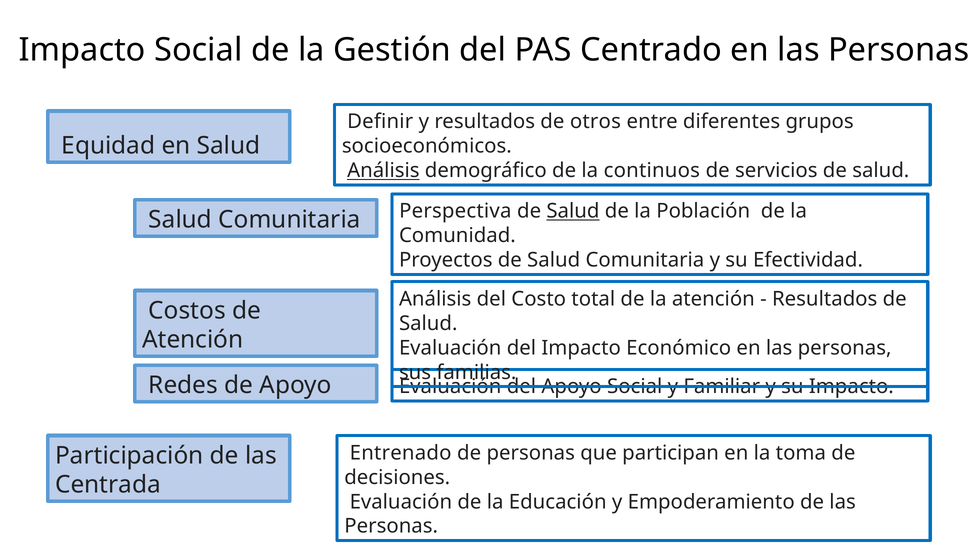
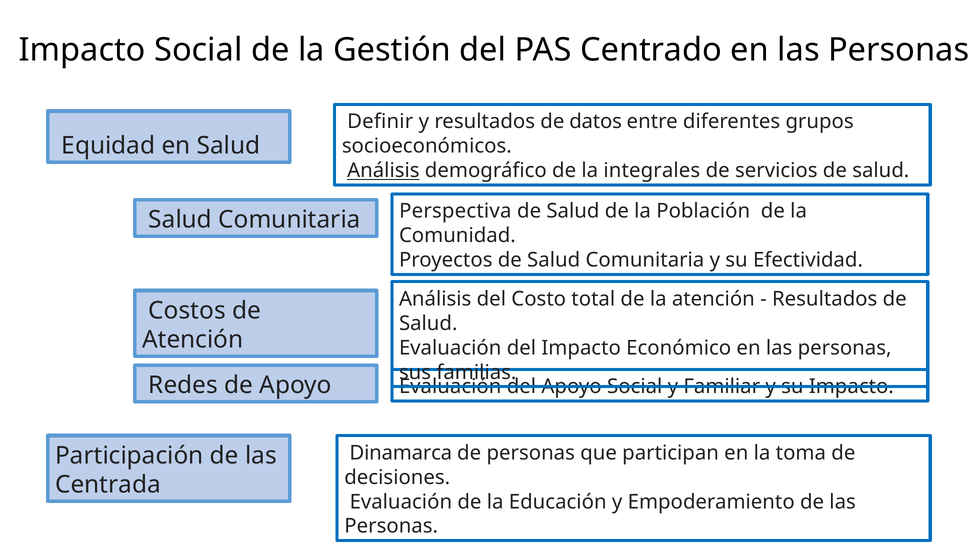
otros: otros -> datos
continuos: continuos -> integrales
Salud at (573, 211) underline: present -> none
Entrenado: Entrenado -> Dinamarca
